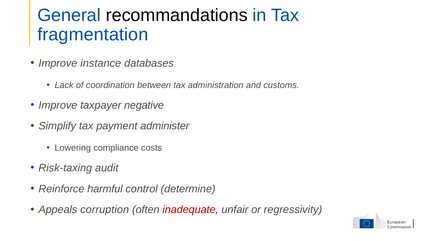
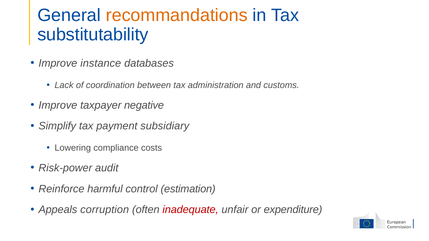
recommandations colour: black -> orange
fragmentation: fragmentation -> substitutability
administer: administer -> subsidiary
Risk-taxing: Risk-taxing -> Risk-power
determine: determine -> estimation
regressivity: regressivity -> expenditure
